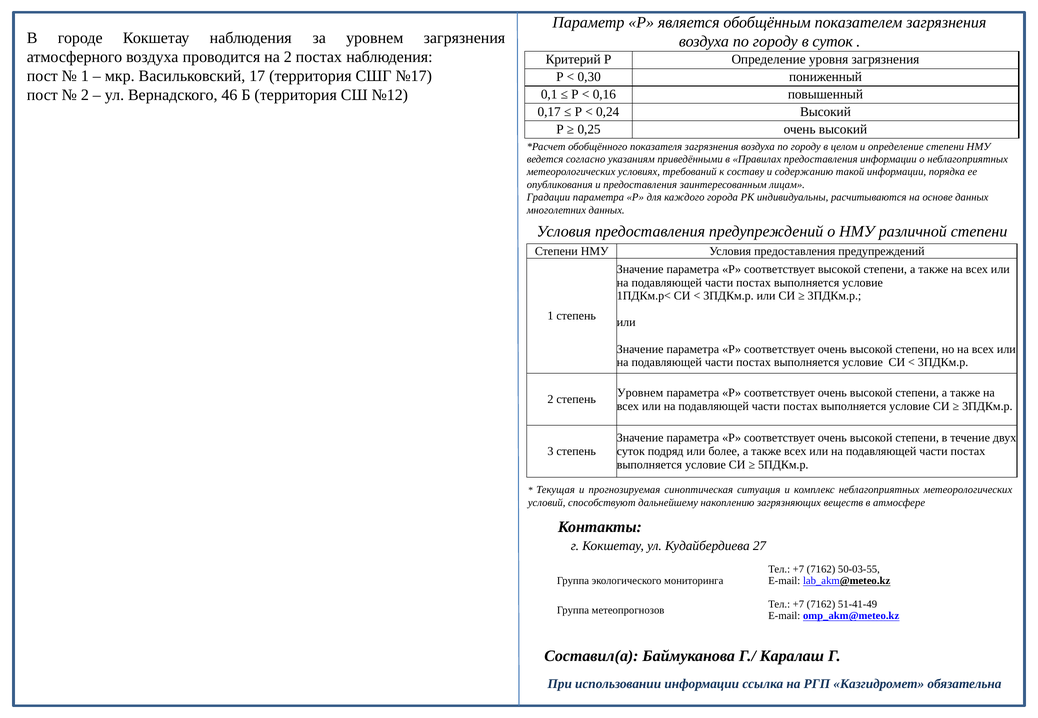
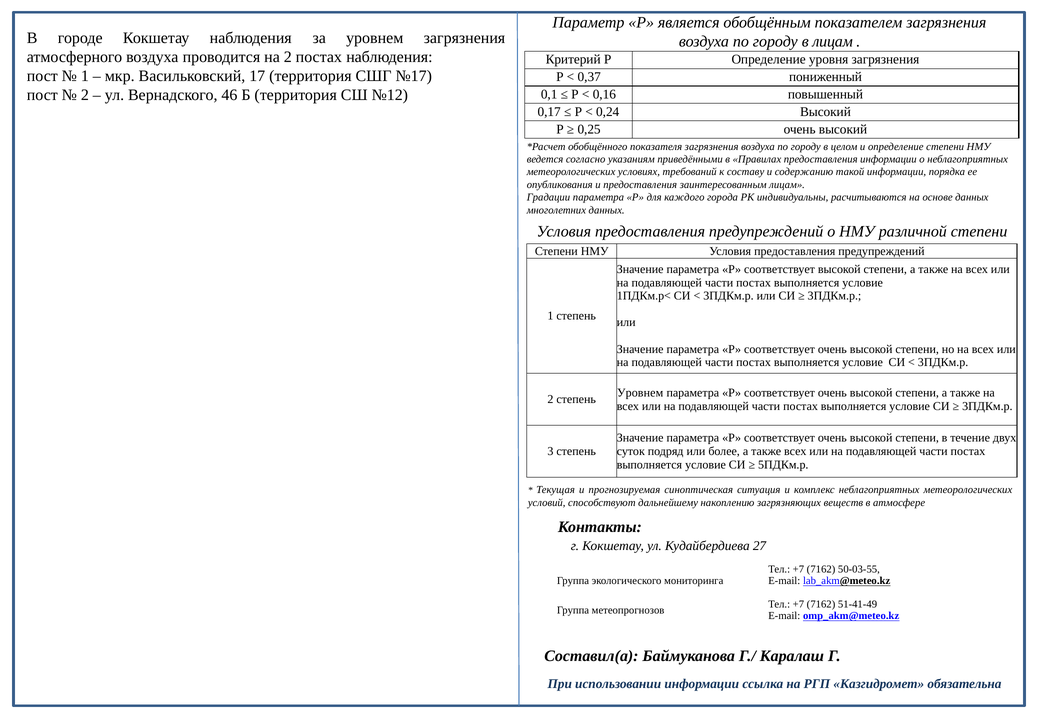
в суток: суток -> лицам
0,30: 0,30 -> 0,37
